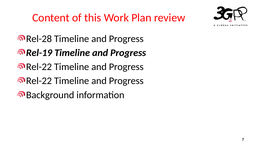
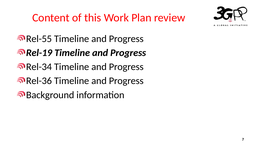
Rel-28: Rel-28 -> Rel-55
Rel-22 at (39, 67): Rel-22 -> Rel-34
Rel-22 at (39, 81): Rel-22 -> Rel-36
